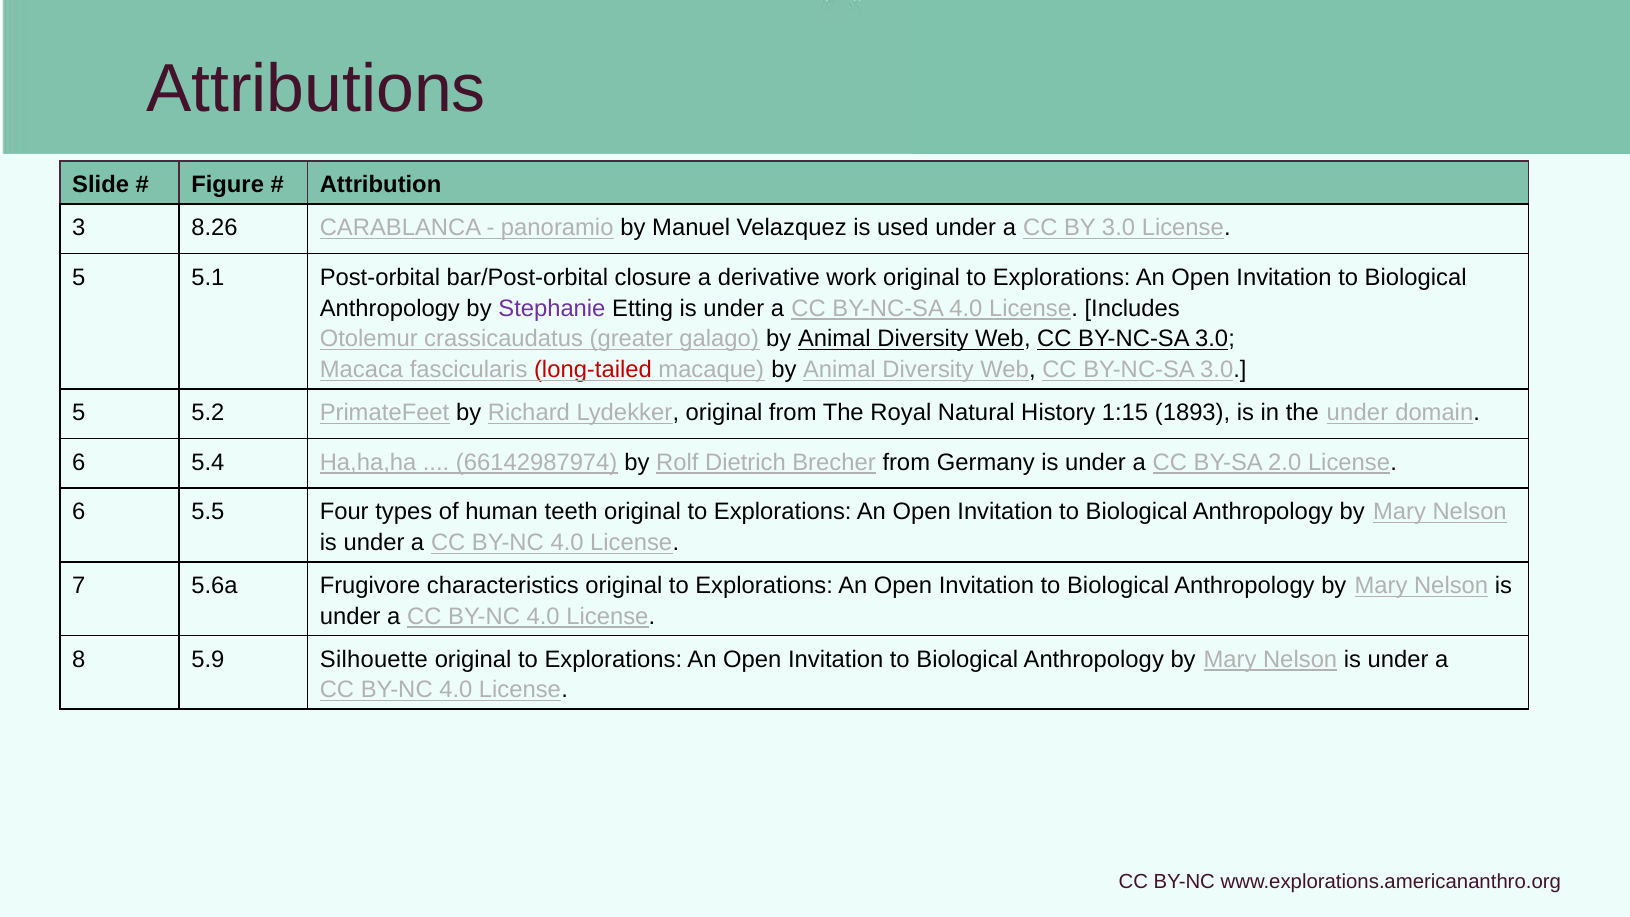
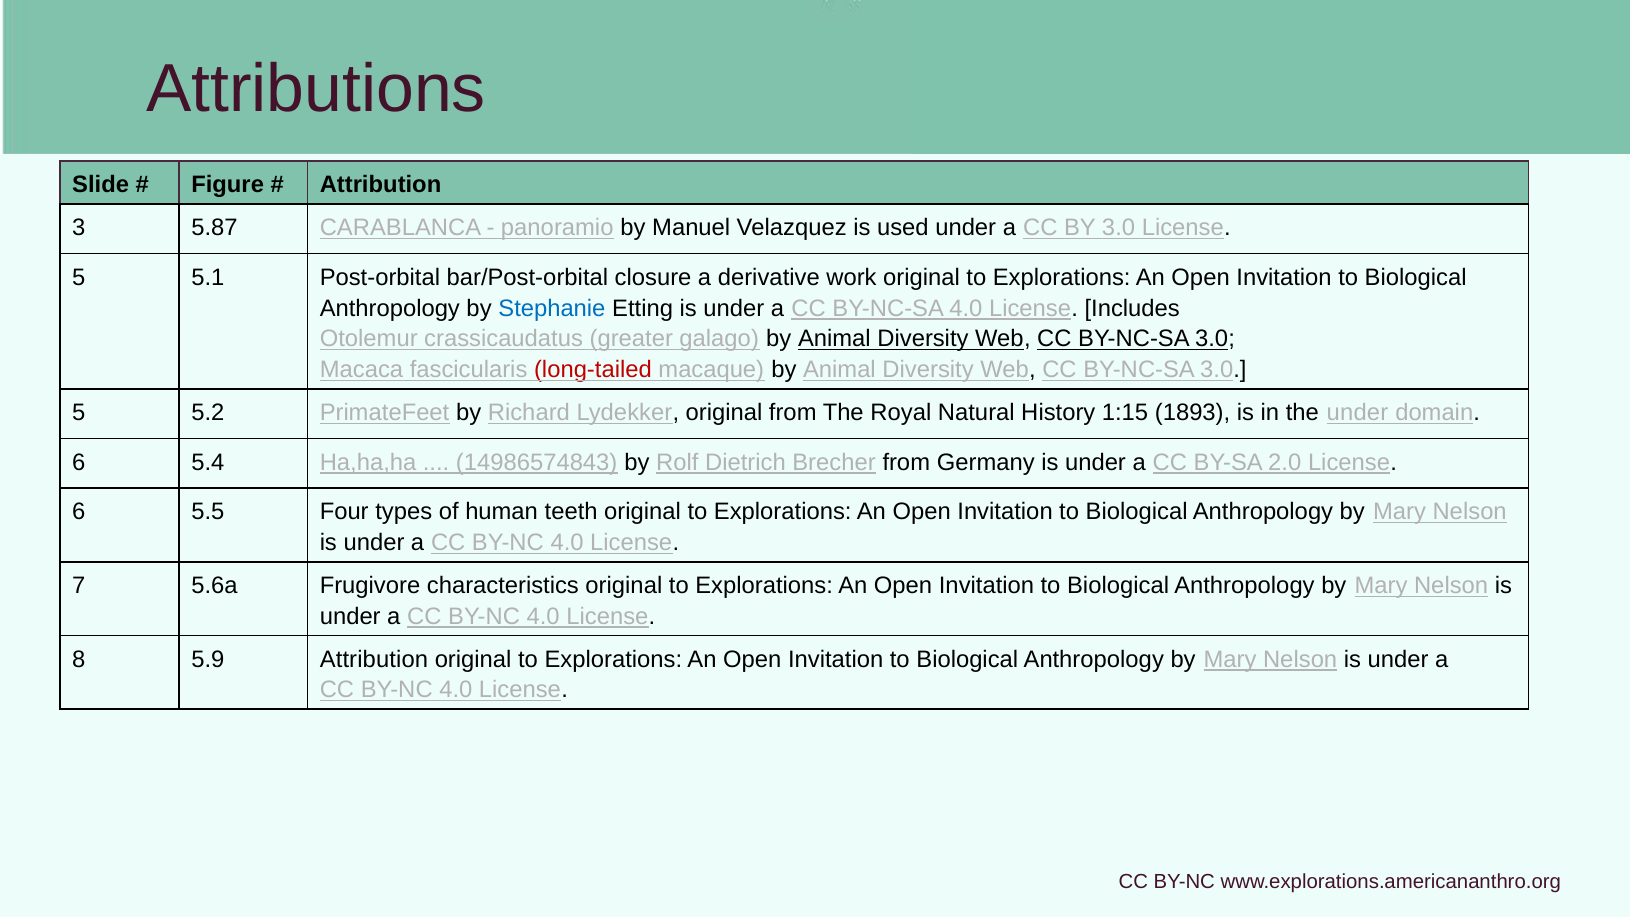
8.26: 8.26 -> 5.87
Stephanie colour: purple -> blue
66142987974: 66142987974 -> 14986574843
5.9 Silhouette: Silhouette -> Attribution
